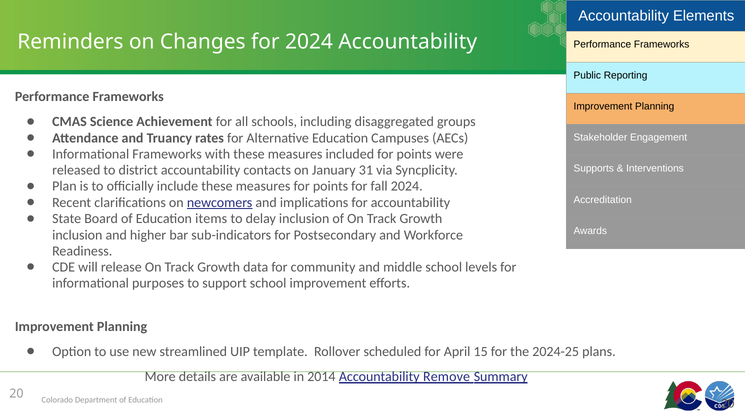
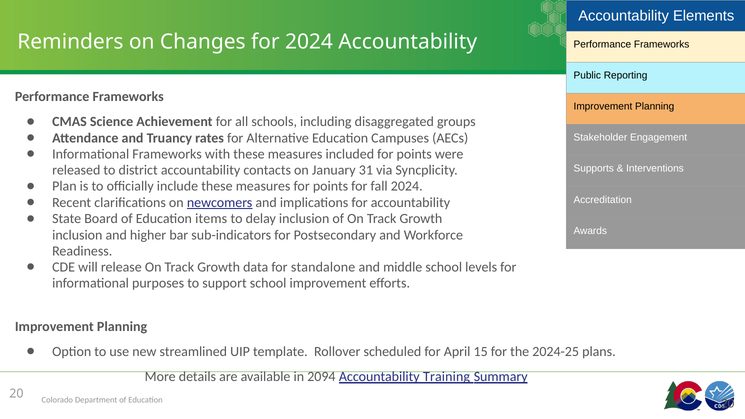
community: community -> standalone
2014: 2014 -> 2094
Remove: Remove -> Training
